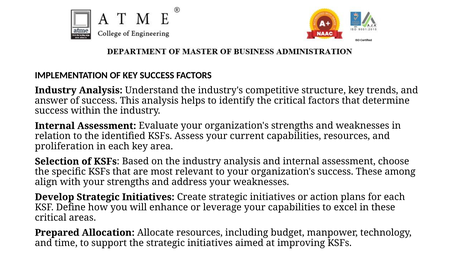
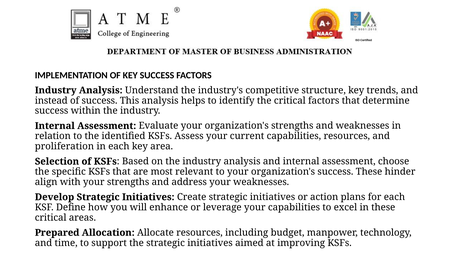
answer: answer -> instead
among: among -> hinder
